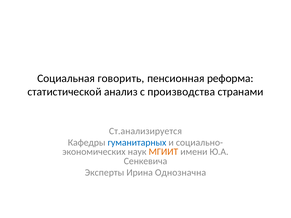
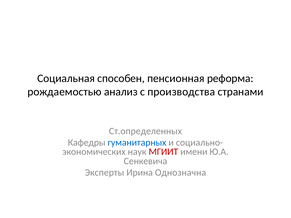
говорить: говорить -> способен
статистической: статистической -> рождаемостью
Ст.анализируется: Ст.анализируется -> Ст.определенных
МГИИТ colour: orange -> red
